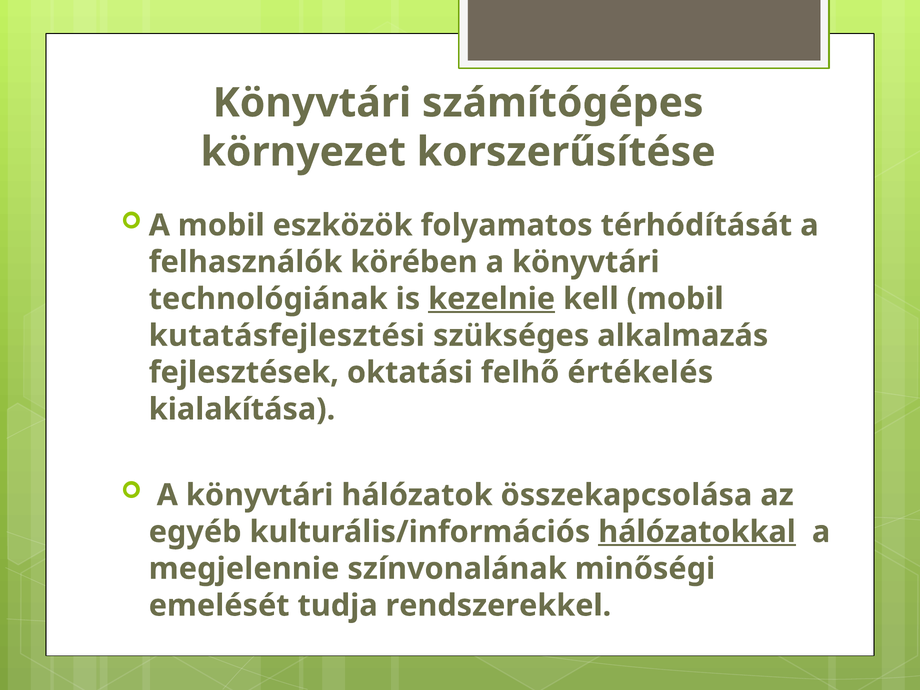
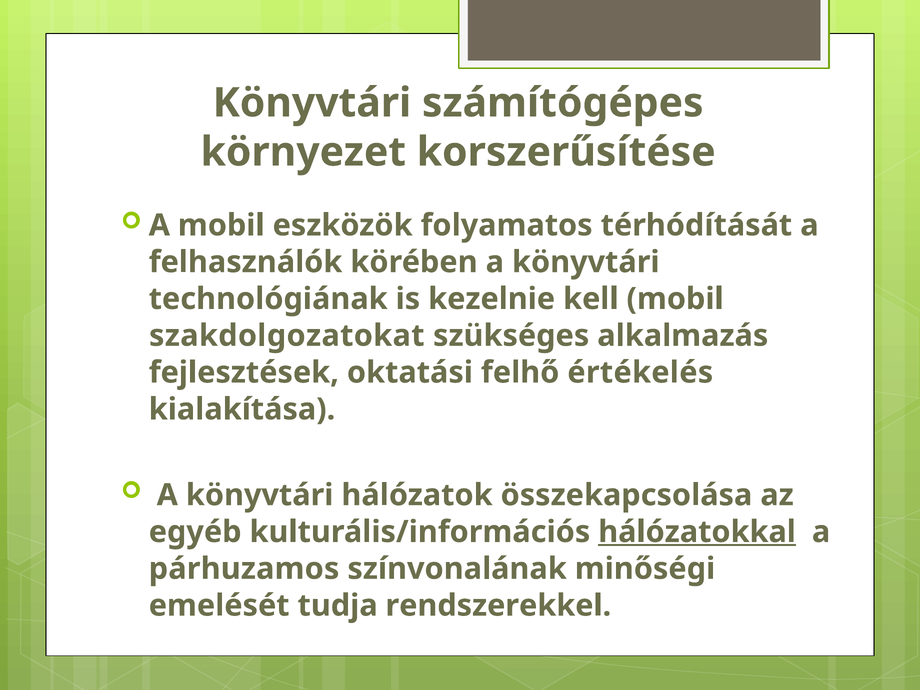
kezelnie underline: present -> none
kutatásfejlesztési: kutatásfejlesztési -> szakdolgozatokat
megjelennie: megjelennie -> párhuzamos
